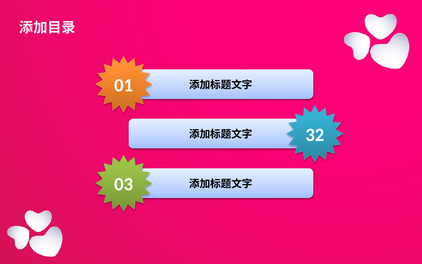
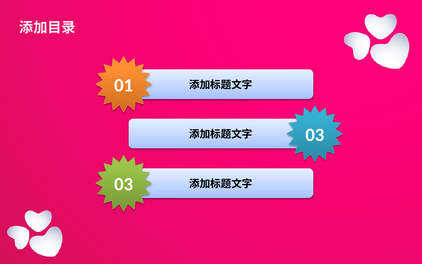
32 at (315, 135): 32 -> 03
